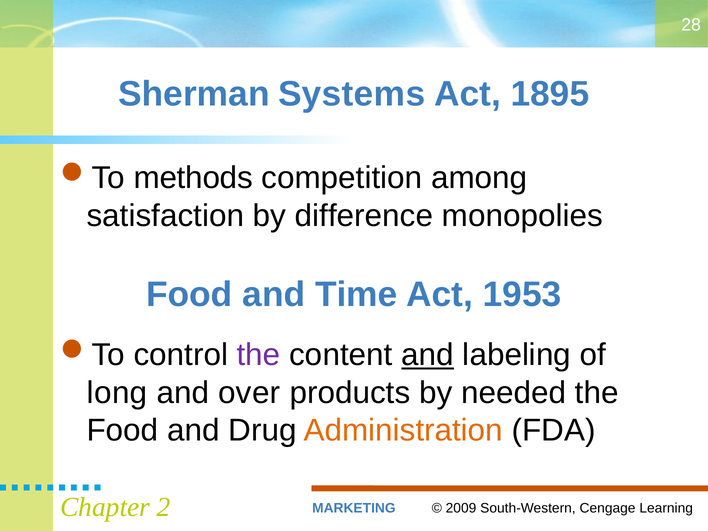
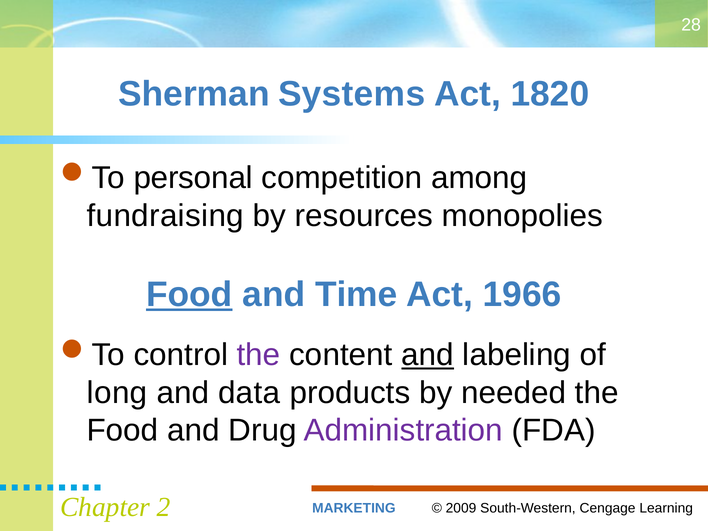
1895: 1895 -> 1820
methods: methods -> personal
satisfaction: satisfaction -> fundraising
difference: difference -> resources
Food at (189, 295) underline: none -> present
1953: 1953 -> 1966
over: over -> data
Administration colour: orange -> purple
